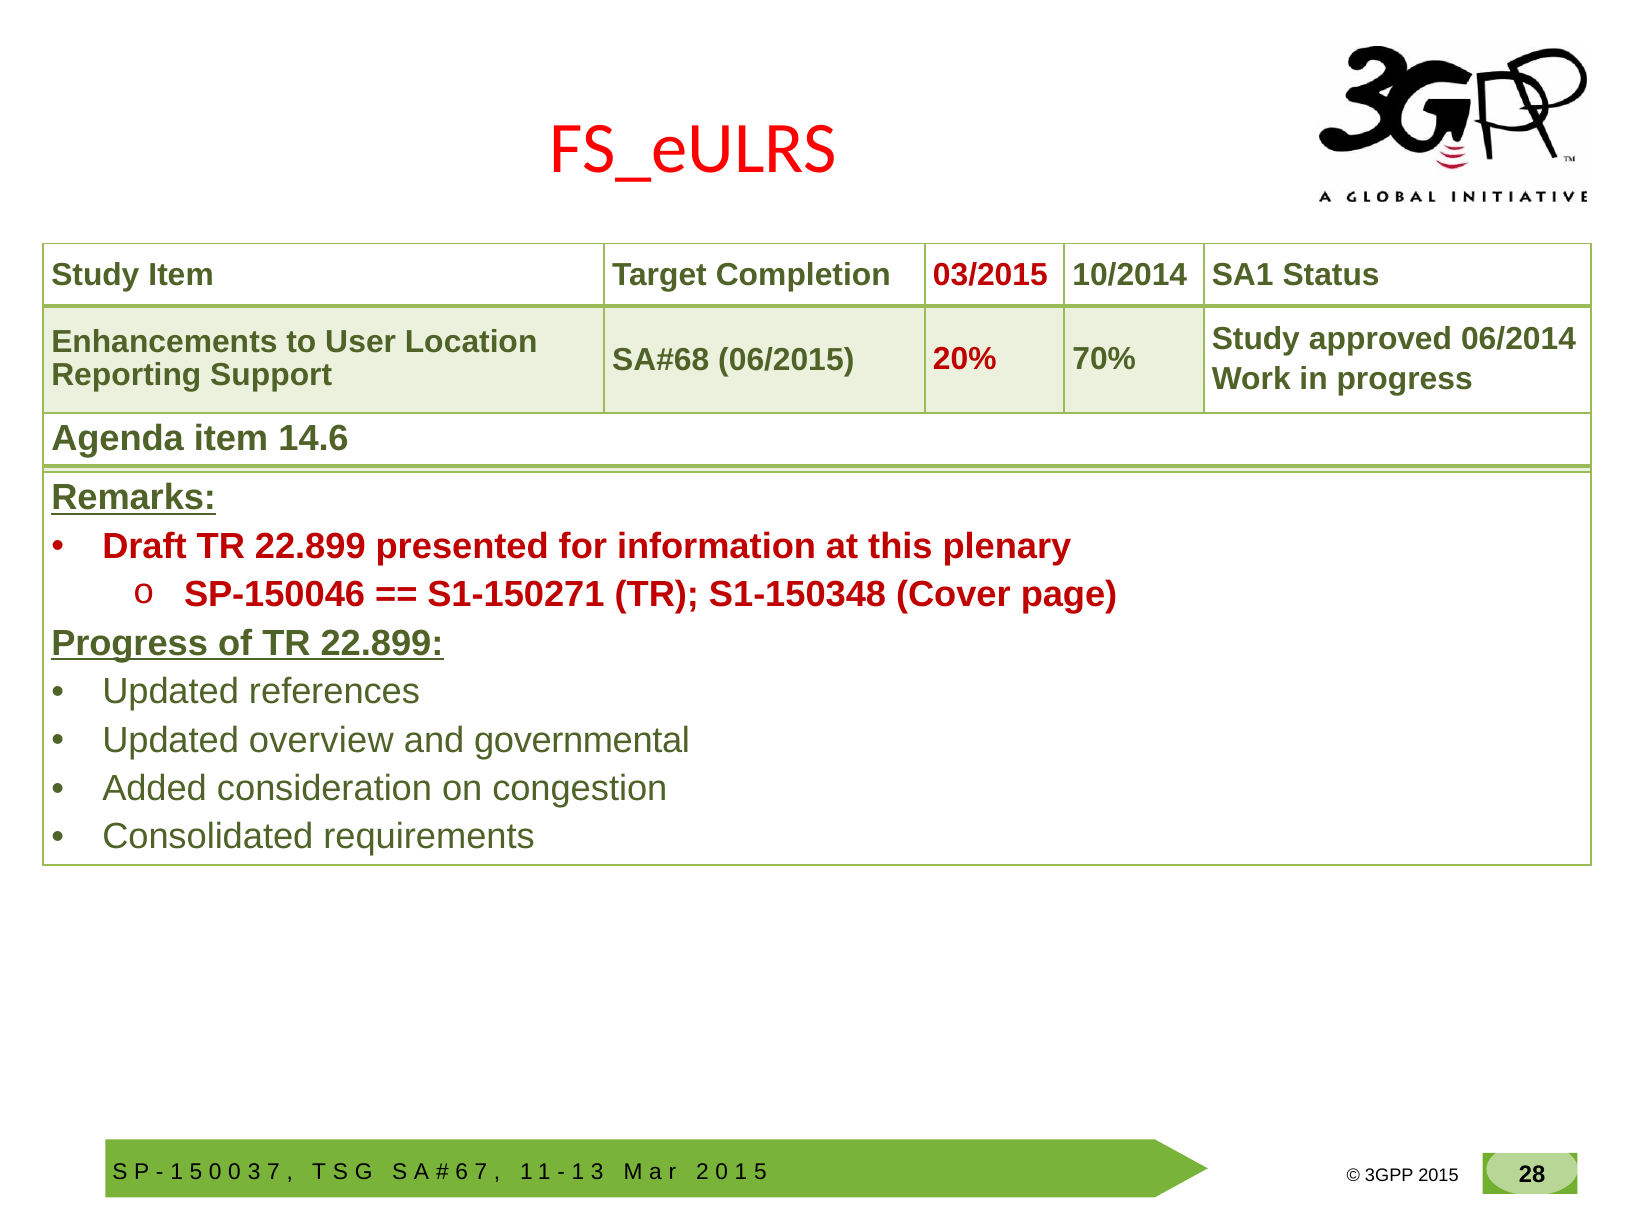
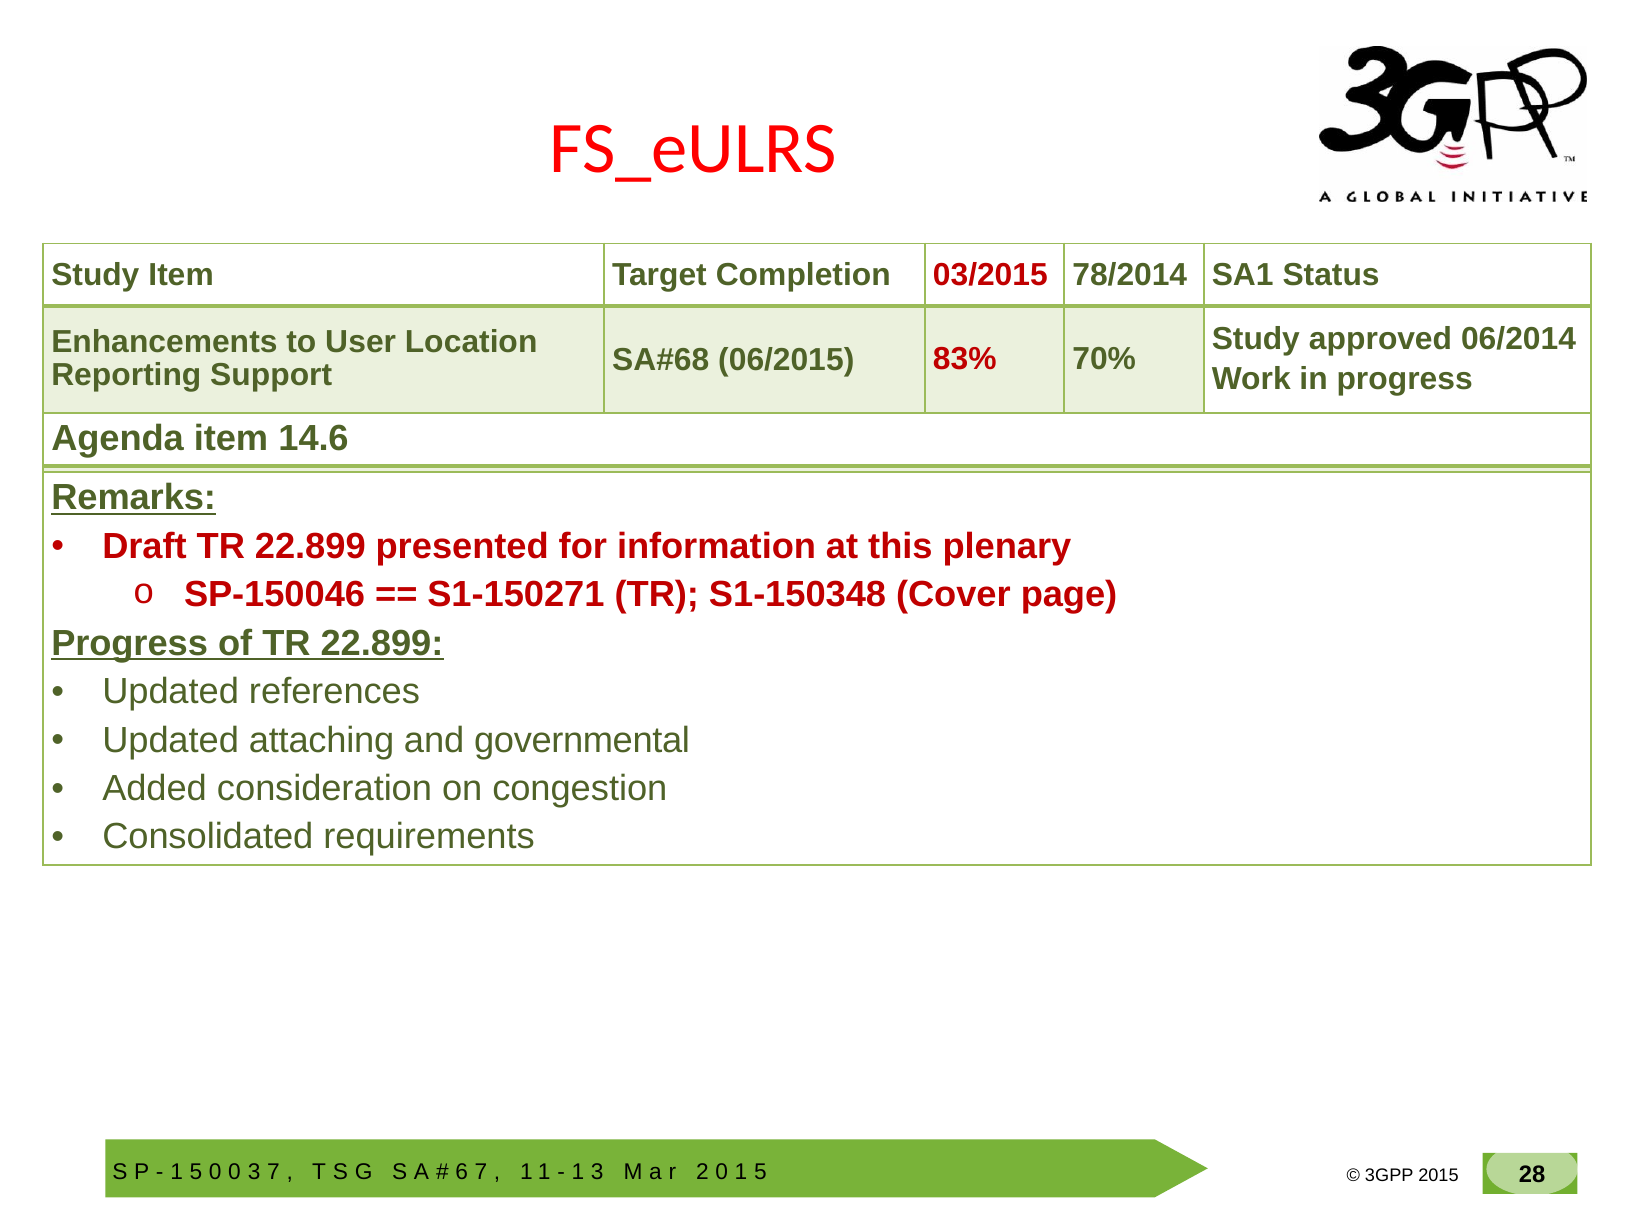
10/2014: 10/2014 -> 78/2014
20%: 20% -> 83%
overview: overview -> attaching
